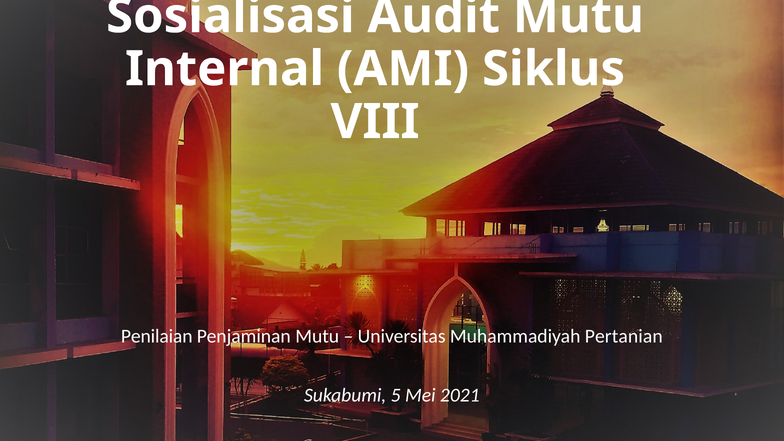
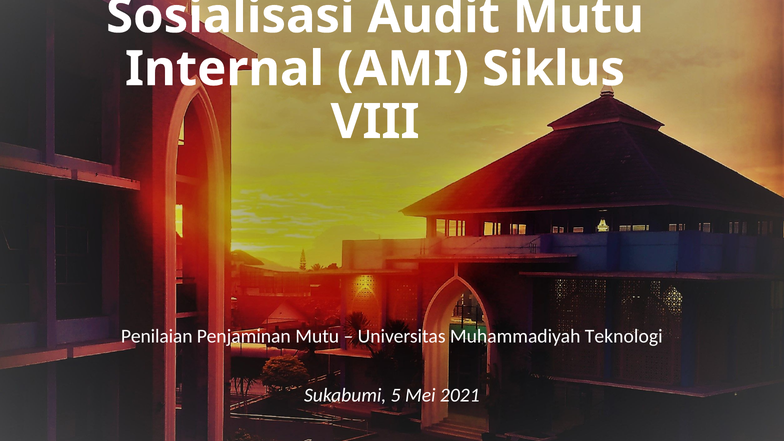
Pertanian: Pertanian -> Teknologi
